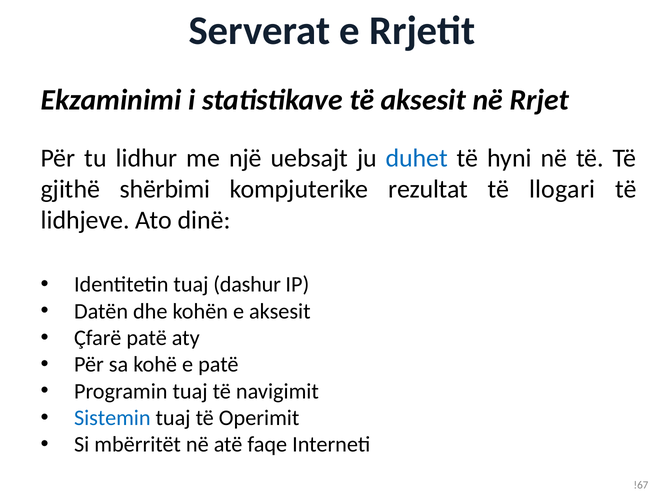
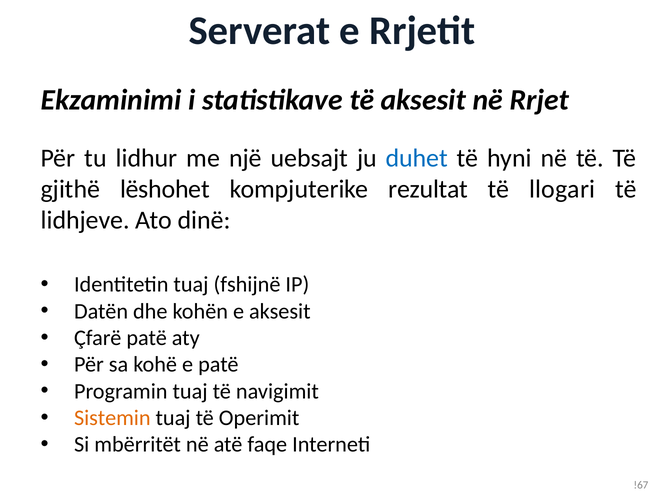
shërbimi: shërbimi -> lëshohet
dashur: dashur -> fshijnë
Sistemin colour: blue -> orange
